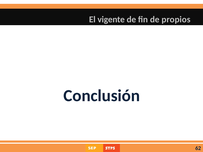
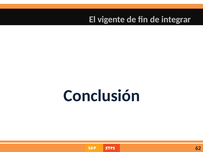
propios: propios -> integrar
